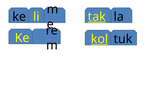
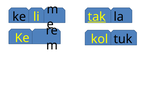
kol underline: present -> none
